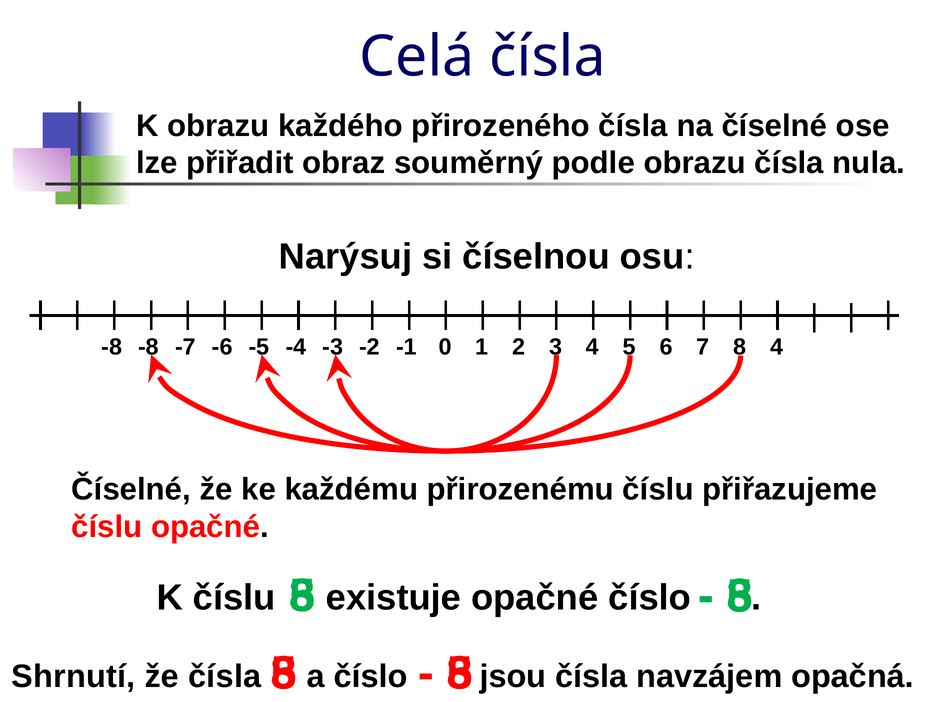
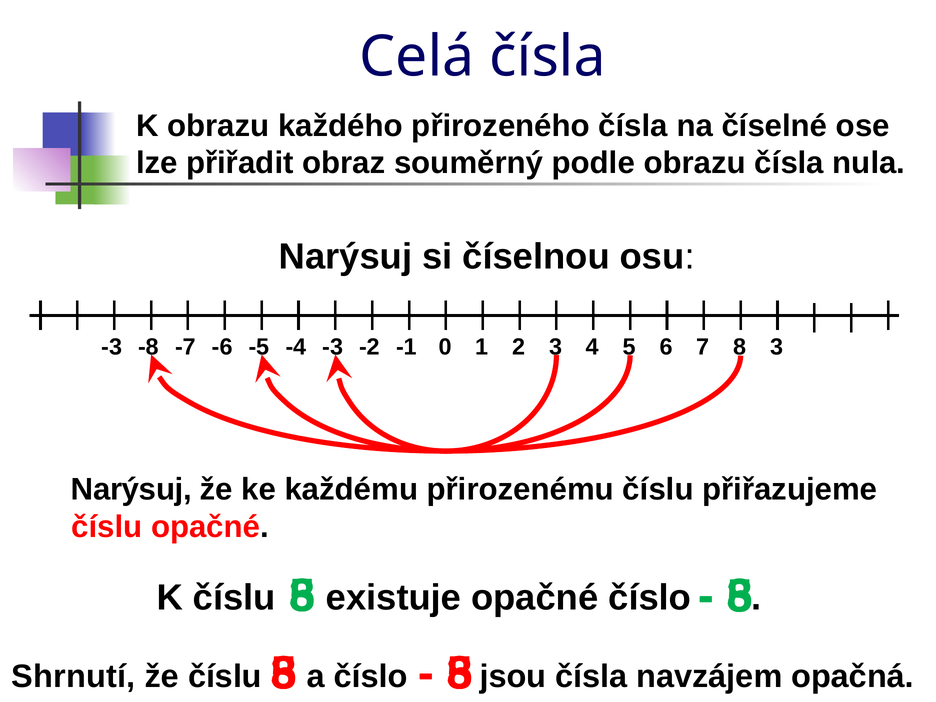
-8 at (112, 347): -8 -> -3
4 at (777, 347): 4 -> 3
Číselné at (131, 490): Číselné -> Narýsuj
že čísla: čísla -> číslu
